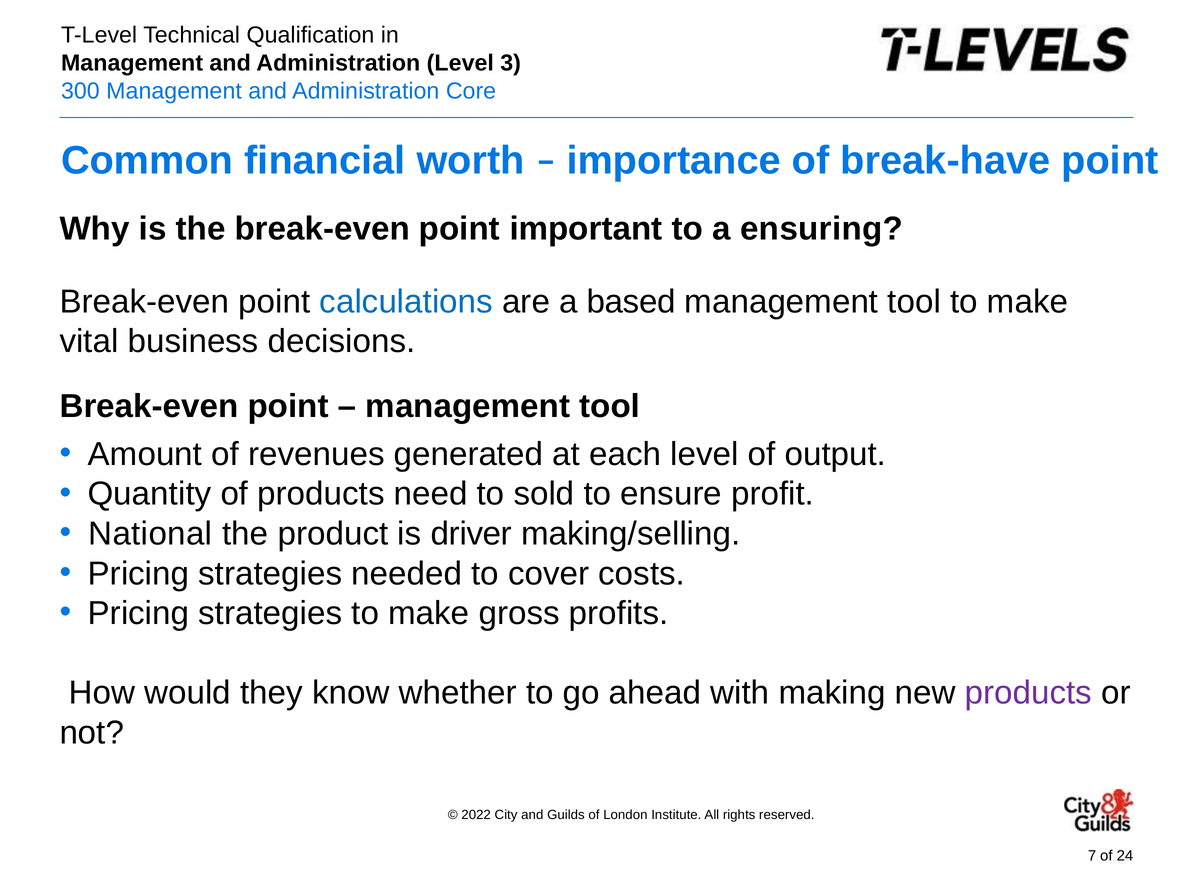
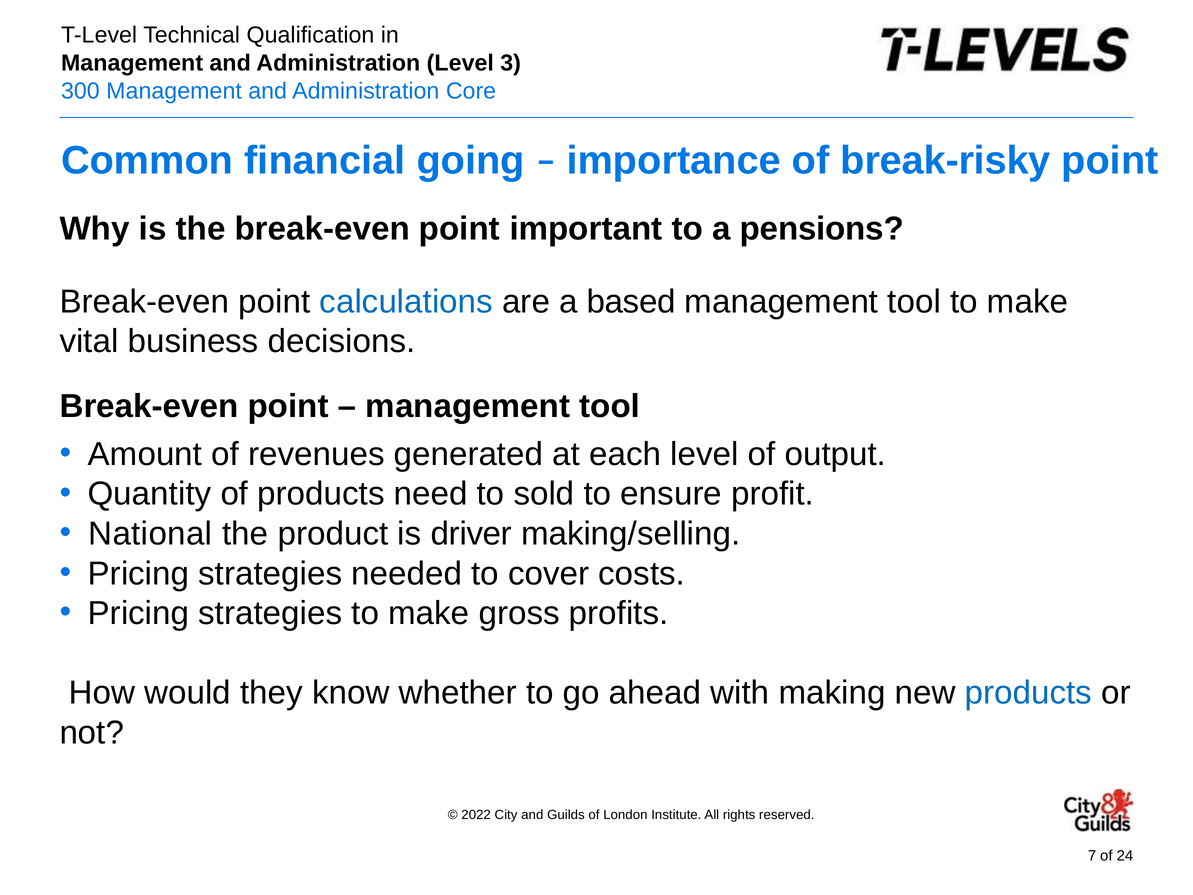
worth: worth -> going
break-have: break-have -> break-risky
ensuring: ensuring -> pensions
products at (1028, 693) colour: purple -> blue
